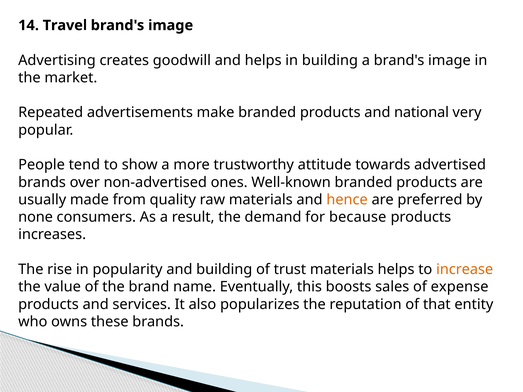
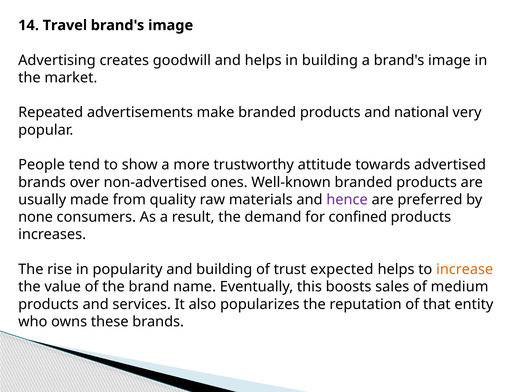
hence colour: orange -> purple
because: because -> confined
trust materials: materials -> expected
expense: expense -> medium
